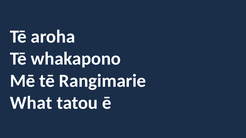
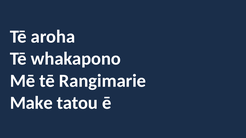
What: What -> Make
